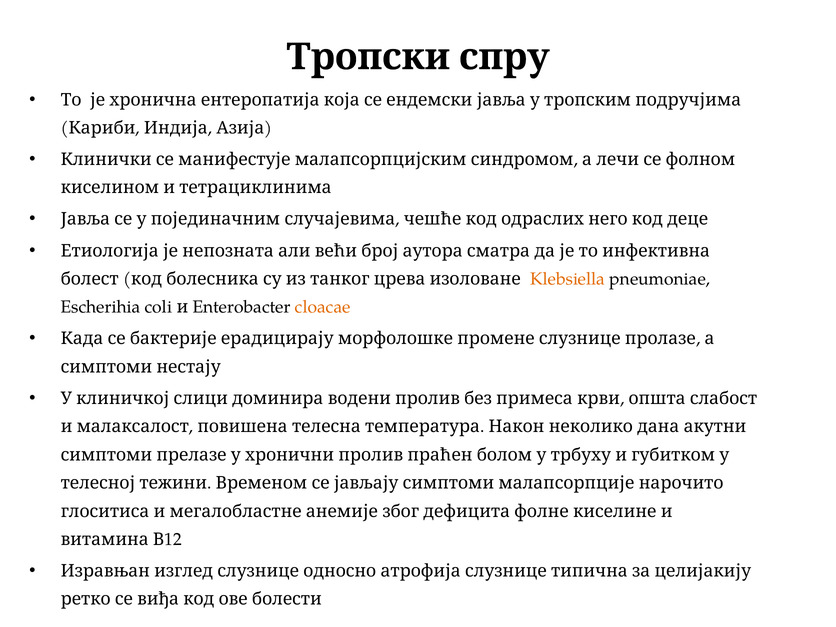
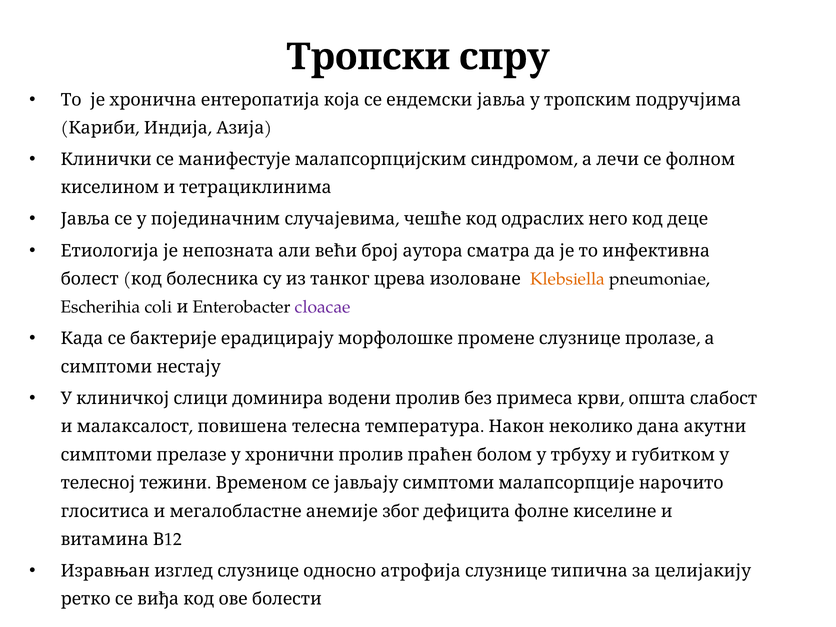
cloacae colour: orange -> purple
